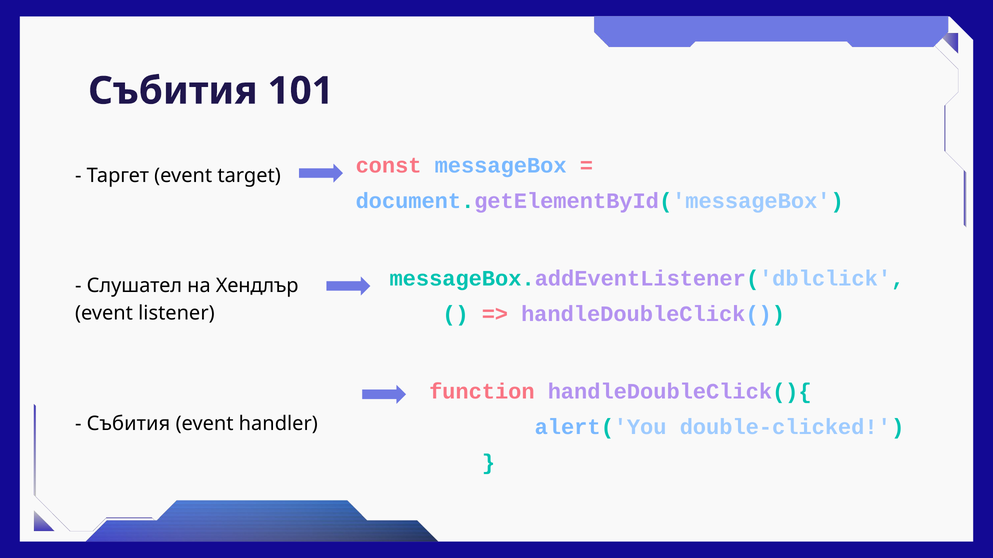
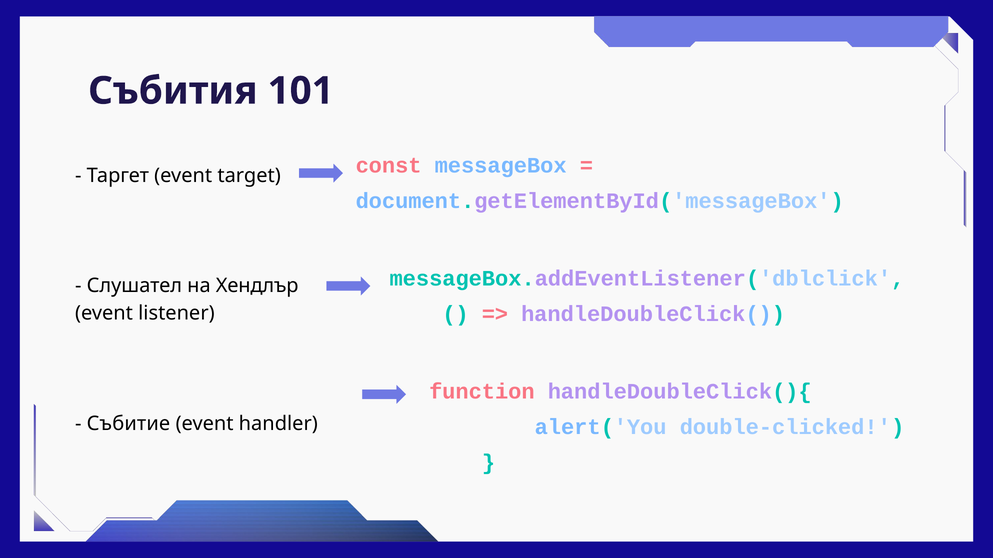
Събития at (128, 424): Събития -> Събитие
